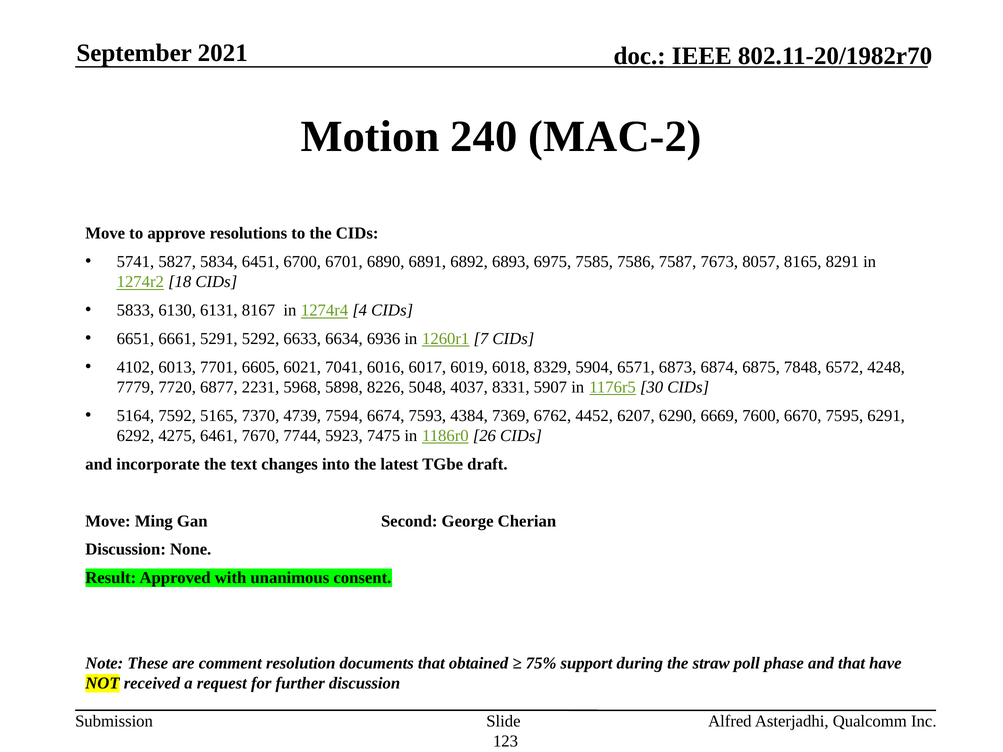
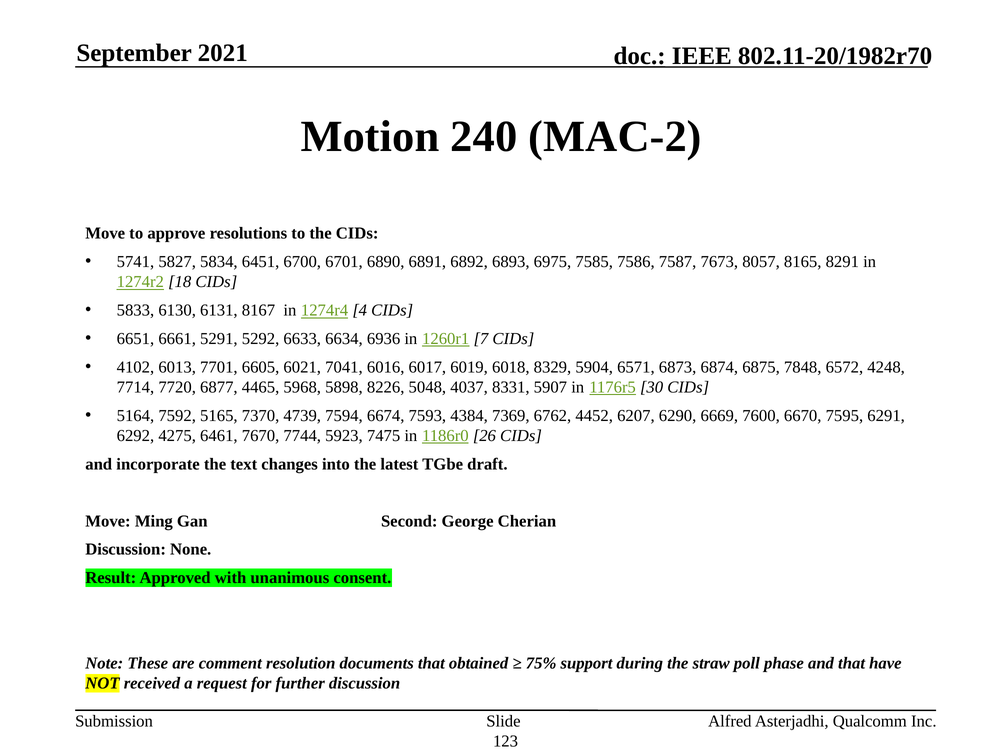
7779: 7779 -> 7714
2231: 2231 -> 4465
